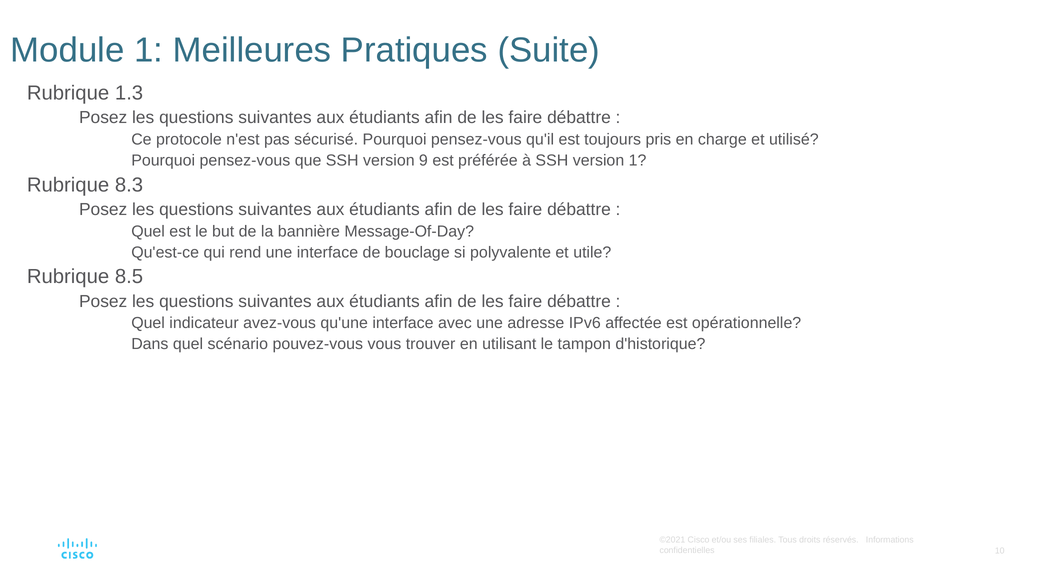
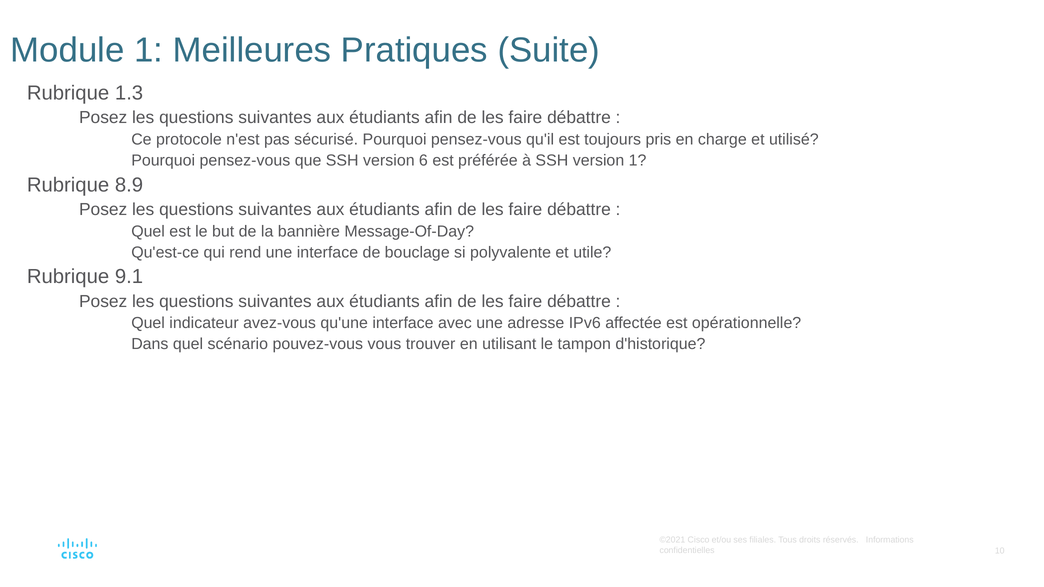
9: 9 -> 6
8.3: 8.3 -> 8.9
8.5: 8.5 -> 9.1
